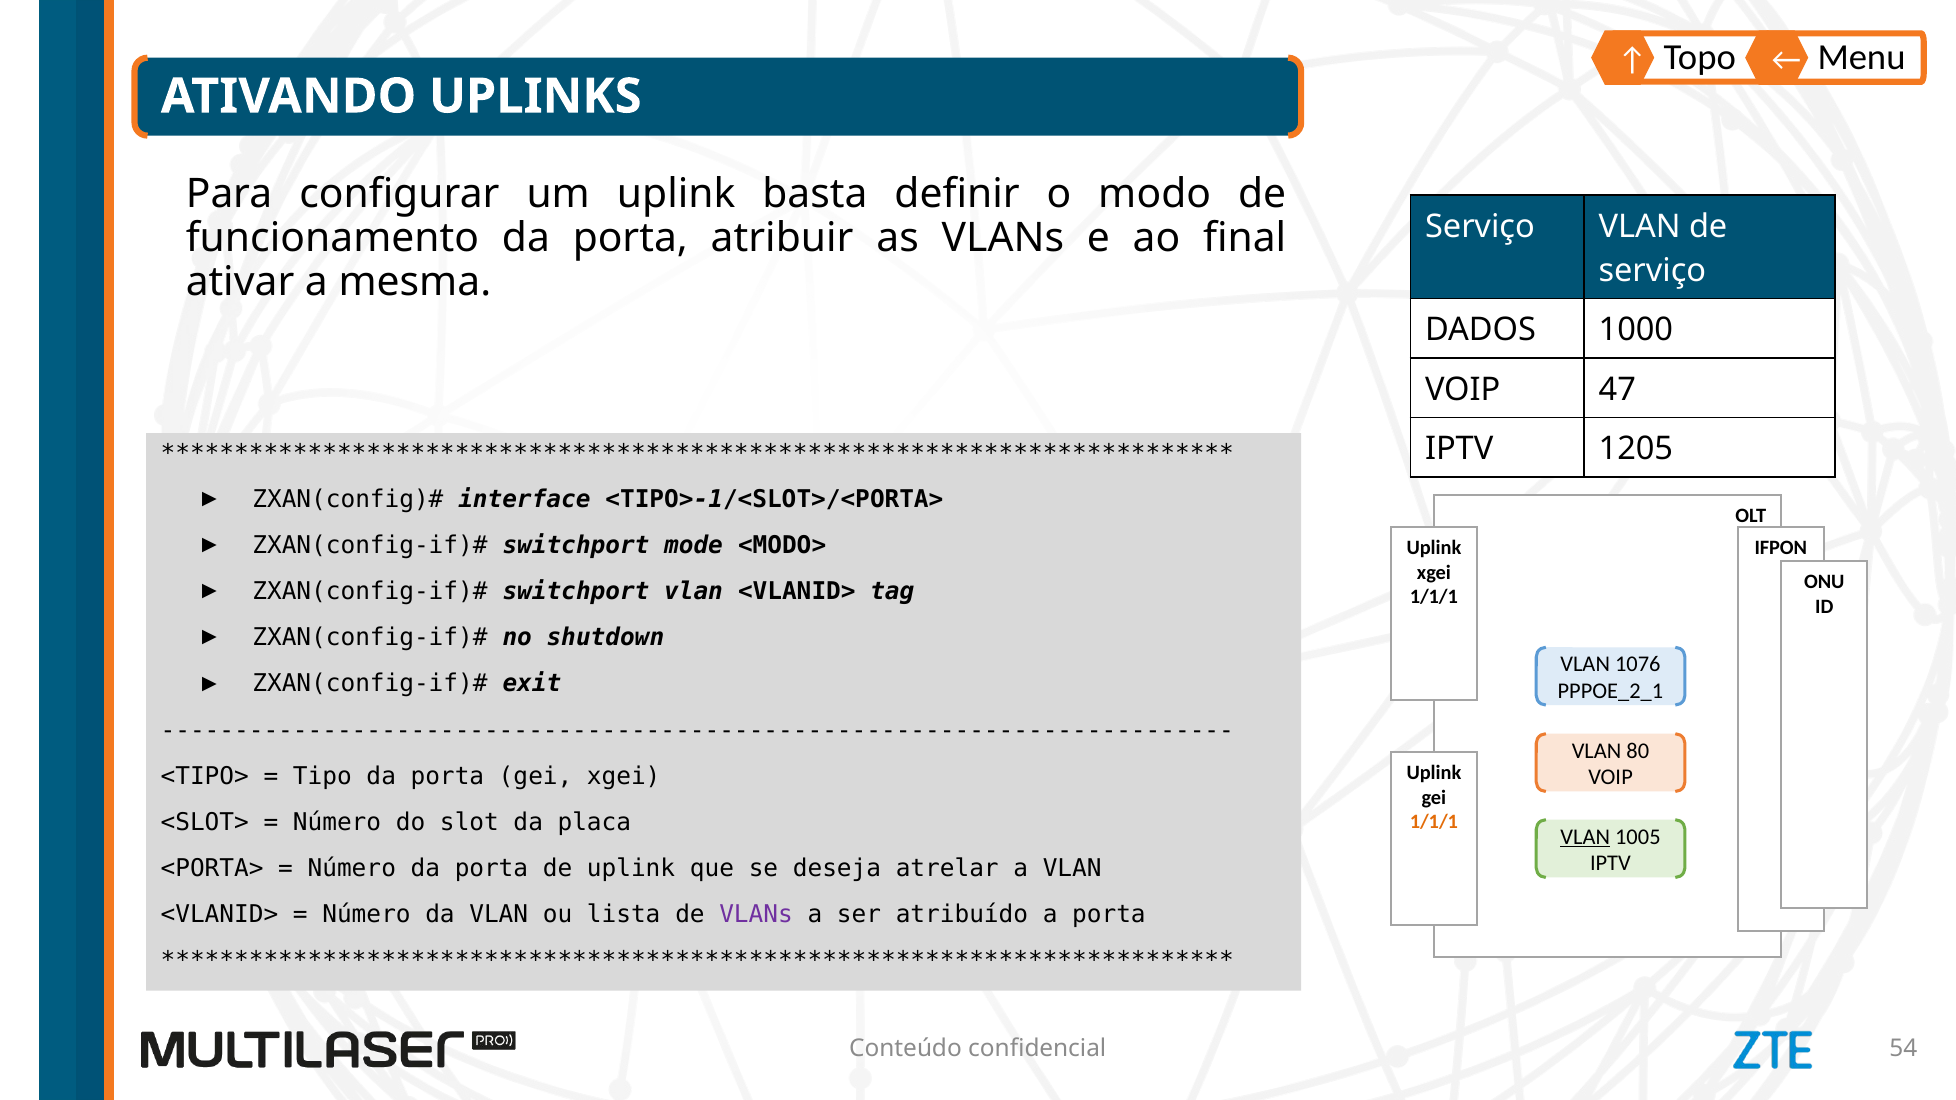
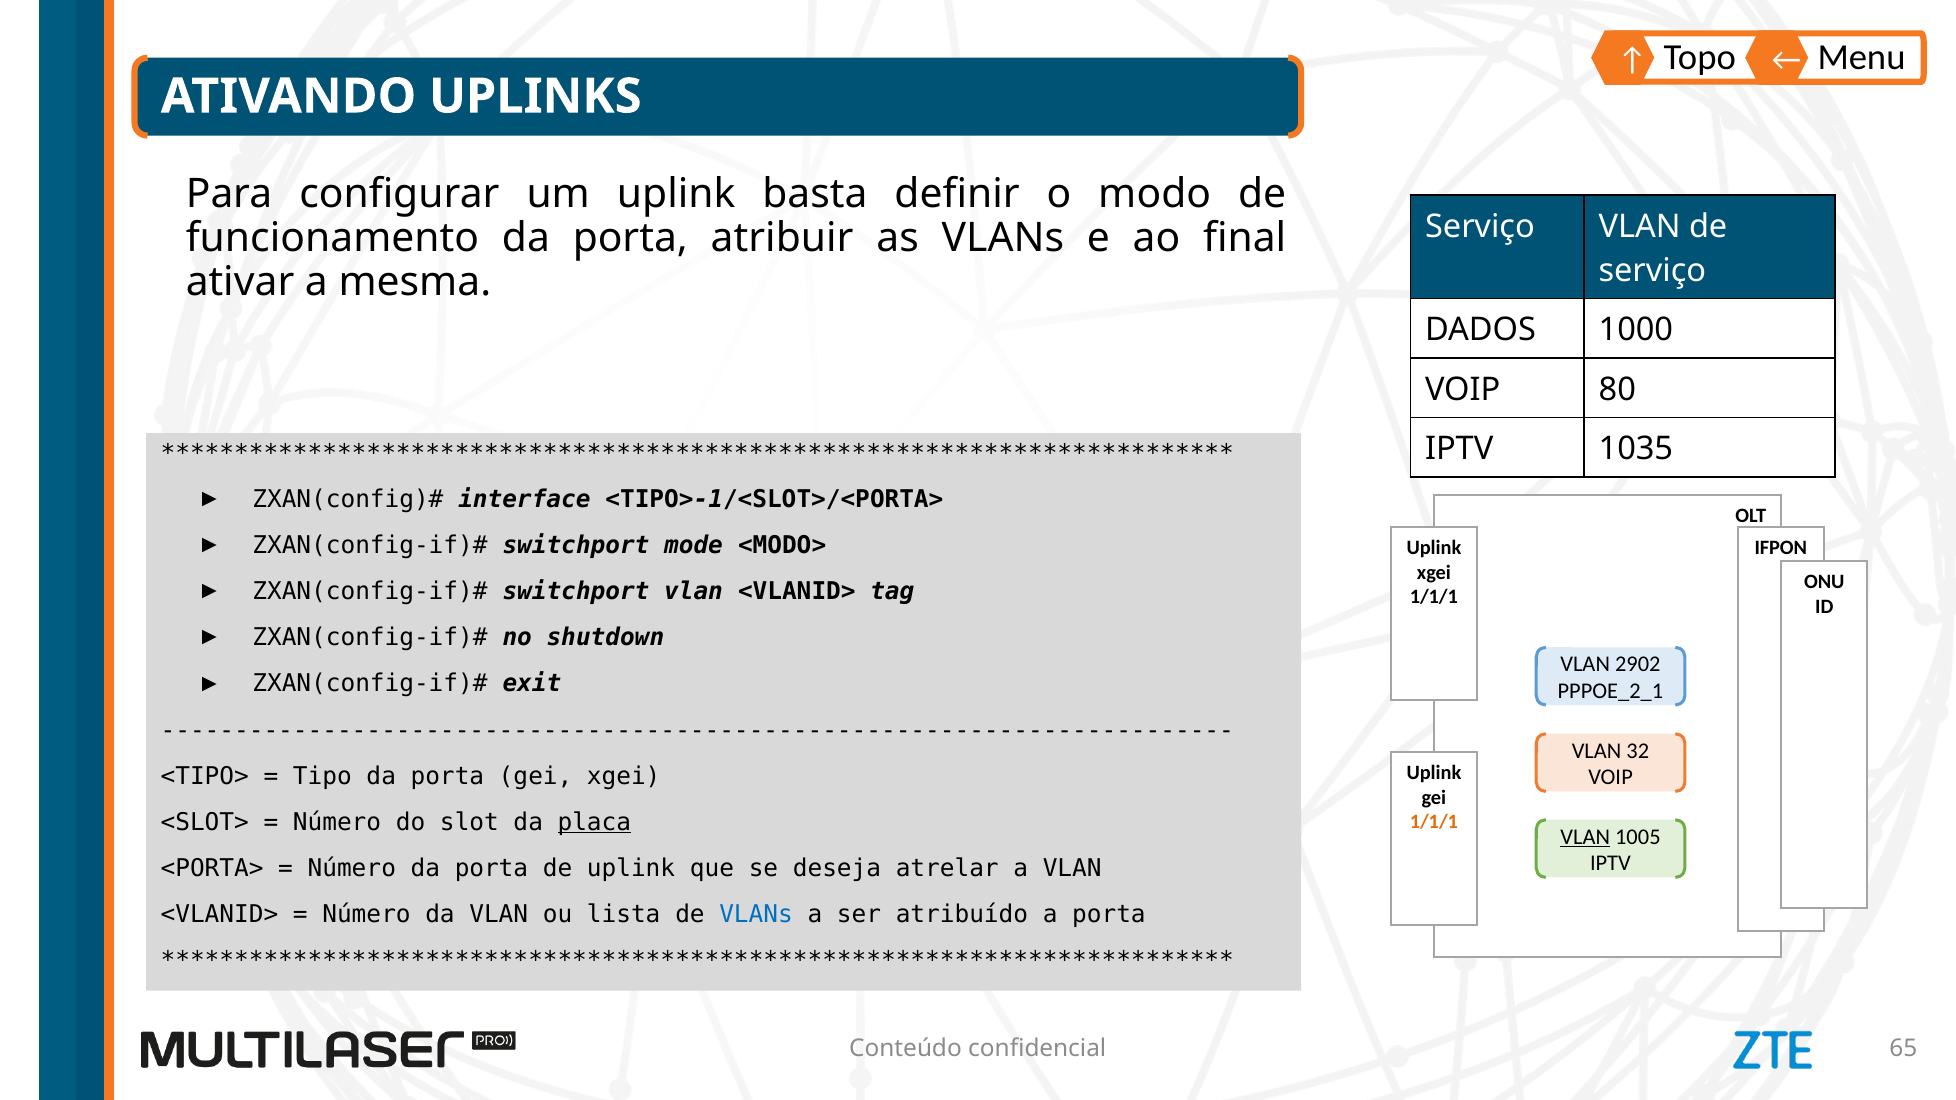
47: 47 -> 80
1205: 1205 -> 1035
1076: 1076 -> 2902
80: 80 -> 32
placa underline: none -> present
VLANs at (756, 915) colour: purple -> blue
54: 54 -> 65
